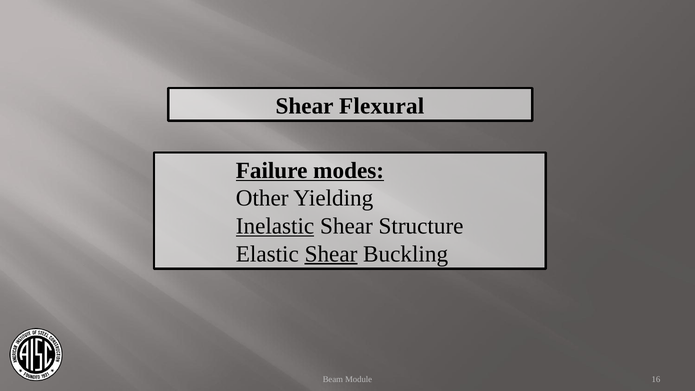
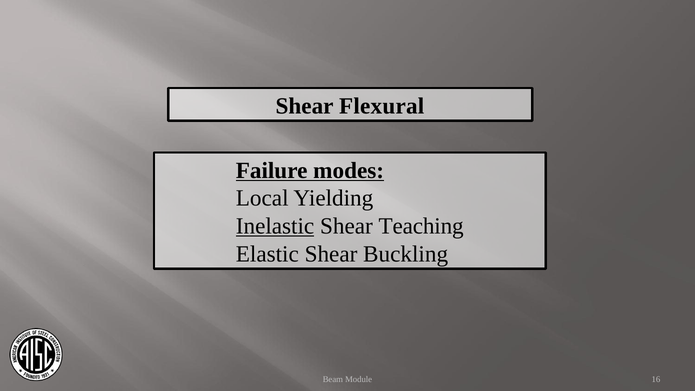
Other: Other -> Local
Structure: Structure -> Teaching
Shear at (331, 254) underline: present -> none
